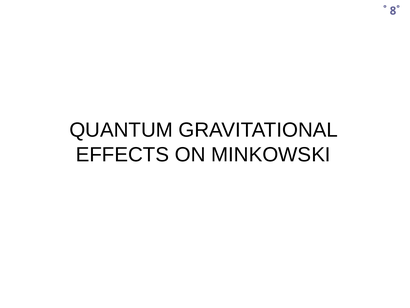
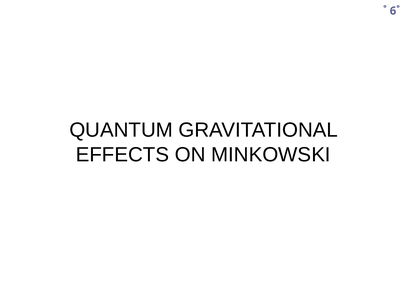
8˚: 8˚ -> 6˚
